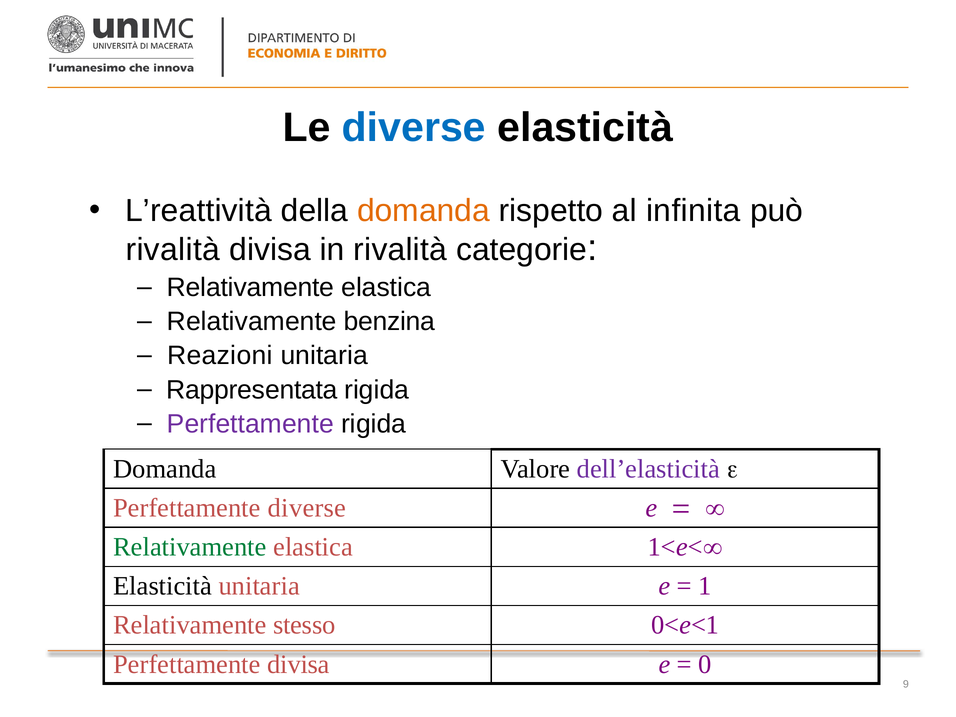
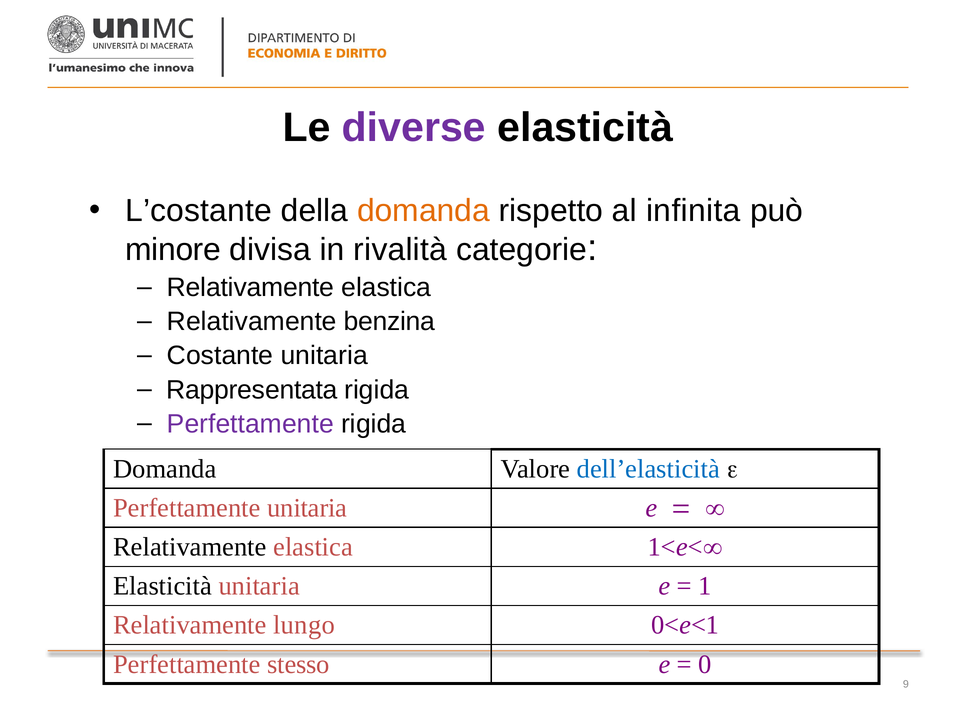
diverse at (414, 128) colour: blue -> purple
L’reattività: L’reattività -> L’costante
rivalità at (173, 250): rivalità -> minore
Reazioni: Reazioni -> Costante
dell’elasticità colour: purple -> blue
Perfettamente diverse: diverse -> unitaria
Relativamente at (190, 547) colour: green -> black
stesso: stesso -> lungo
Perfettamente divisa: divisa -> stesso
